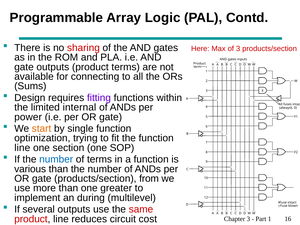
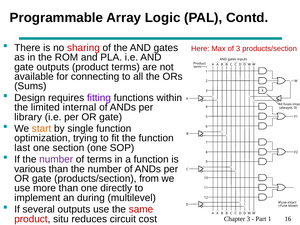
power: power -> library
line at (22, 148): line -> last
number at (56, 159) colour: blue -> purple
greater: greater -> directly
product line: line -> situ
